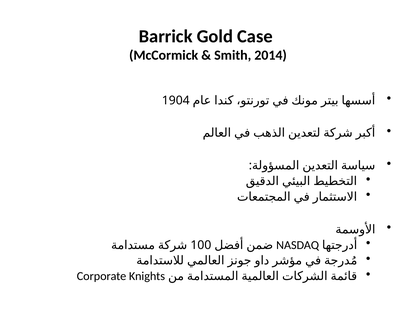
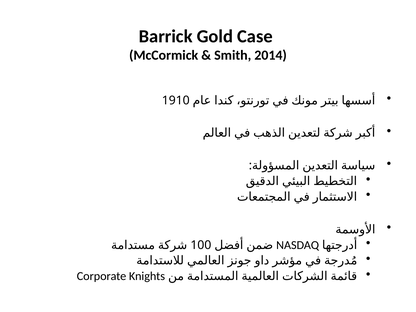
1904: 1904 -> 1910
